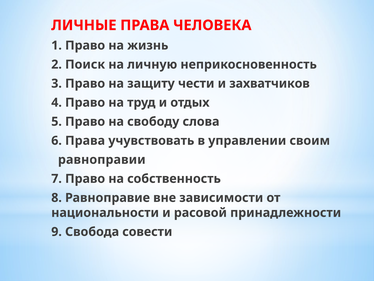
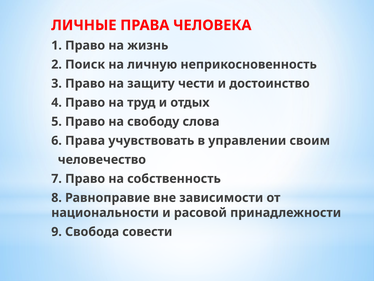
захватчиков: захватчиков -> достоинство
равноправии: равноправии -> человечество
